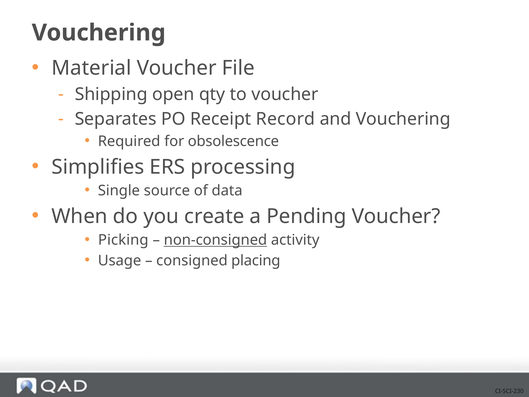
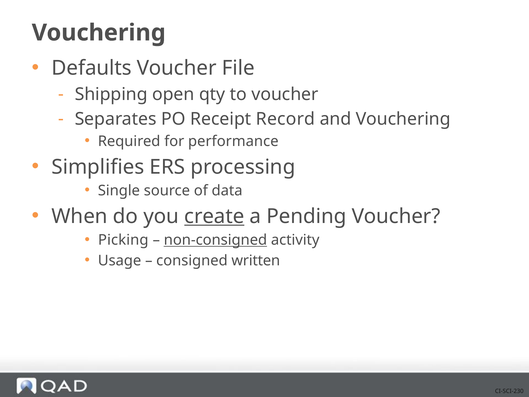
Material: Material -> Defaults
obsolescence: obsolescence -> performance
create underline: none -> present
placing: placing -> written
